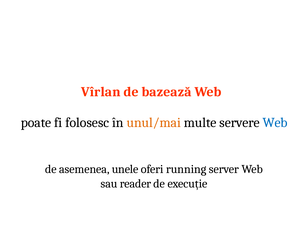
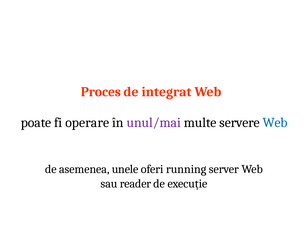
Vîrlan: Vîrlan -> Proces
bazează: bazează -> integrat
folosesc: folosesc -> operare
unul/mai colour: orange -> purple
